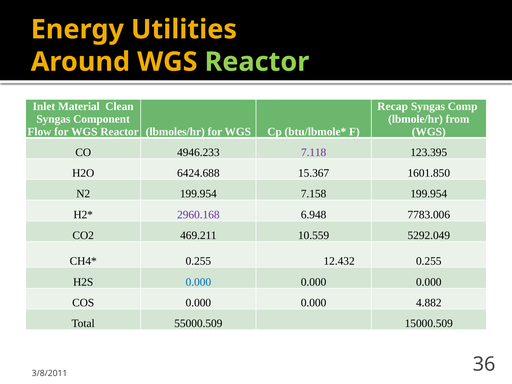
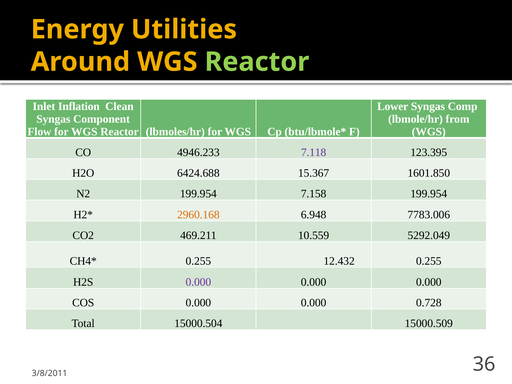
Material: Material -> Inflation
Recap: Recap -> Lower
2960.168 colour: purple -> orange
0.000 at (198, 282) colour: blue -> purple
4.882: 4.882 -> 0.728
55000.509: 55000.509 -> 15000.504
